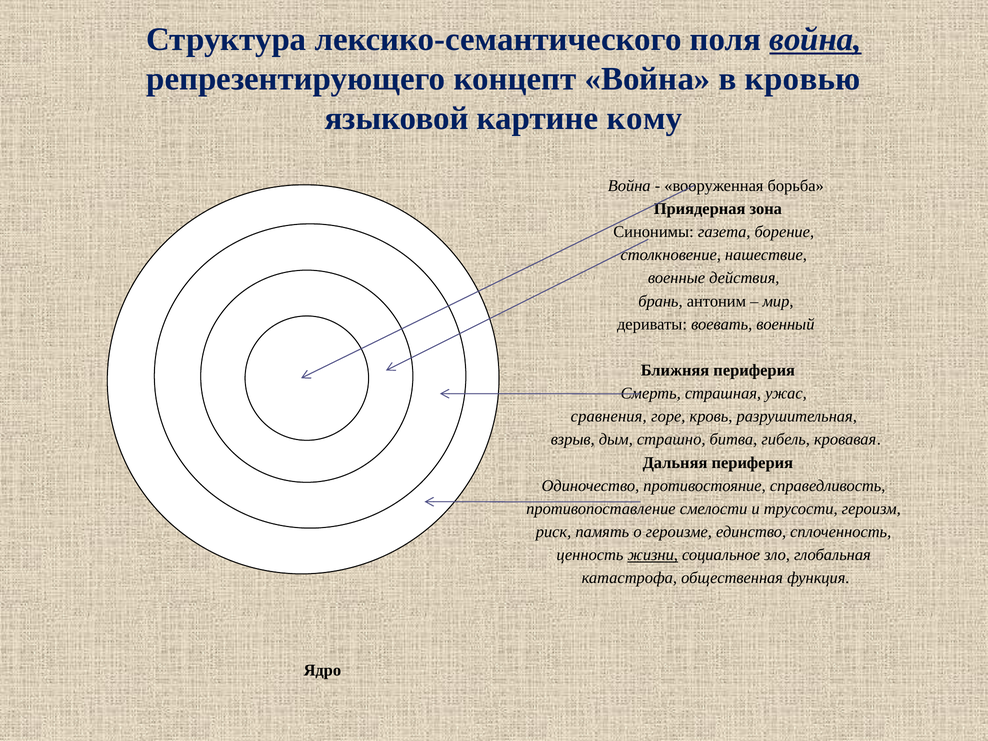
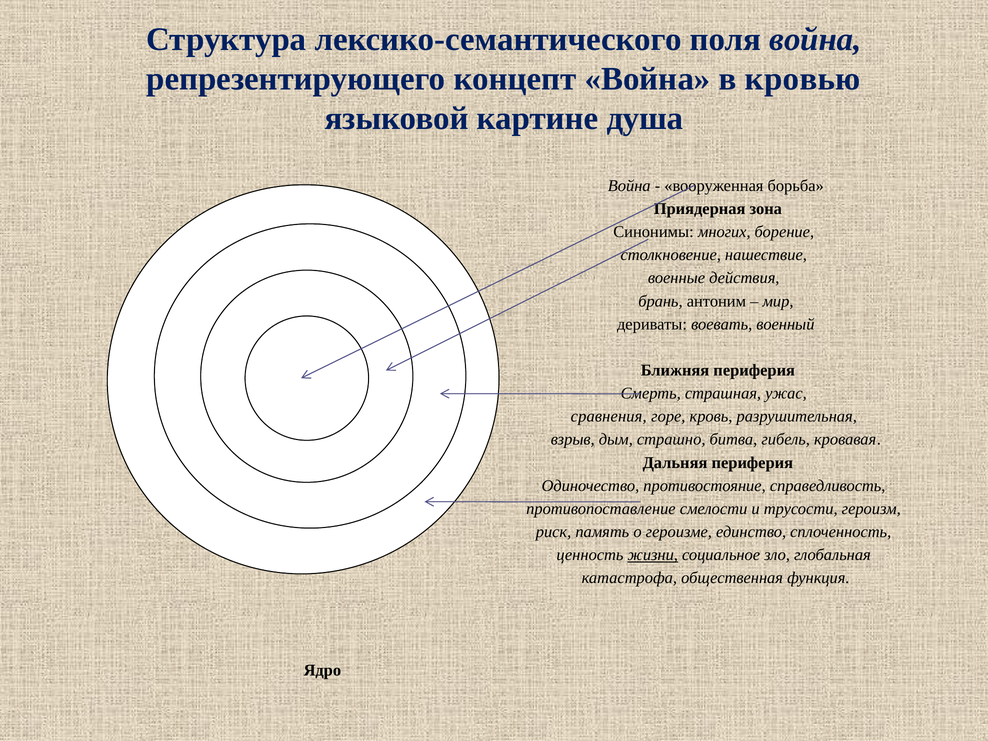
война at (815, 39) underline: present -> none
кому: кому -> душа
газета: газета -> многих
